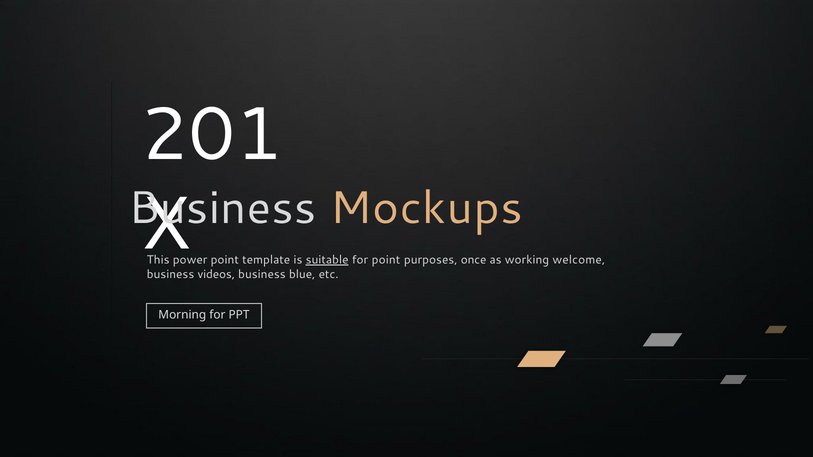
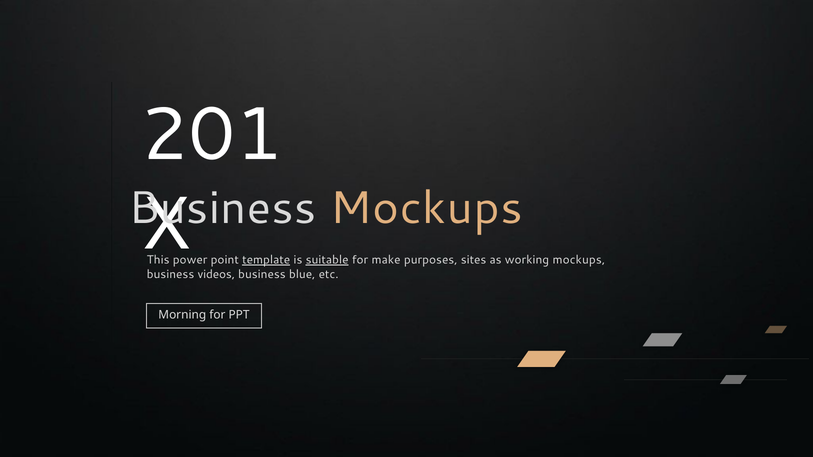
template underline: none -> present
for point: point -> make
once: once -> sites
working welcome: welcome -> mockups
